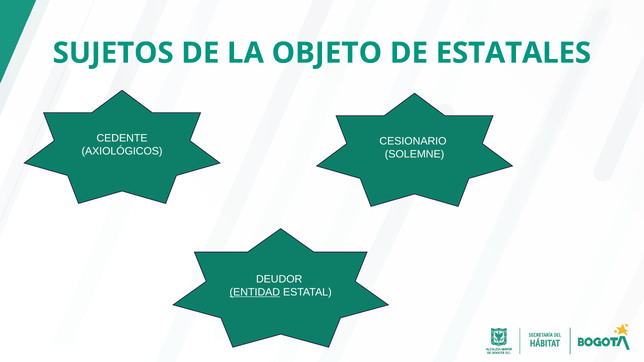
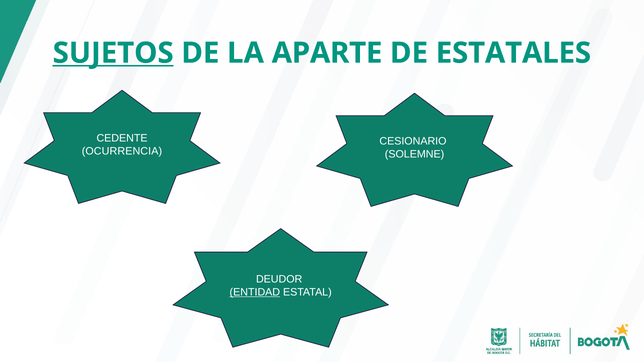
SUJETOS underline: none -> present
OBJETO: OBJETO -> APARTE
AXIOLÓGICOS: AXIOLÓGICOS -> OCURRENCIA
